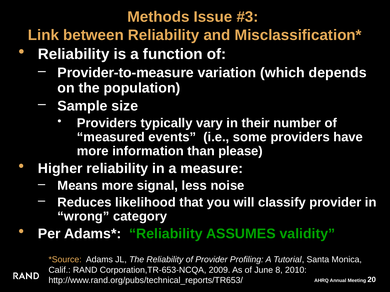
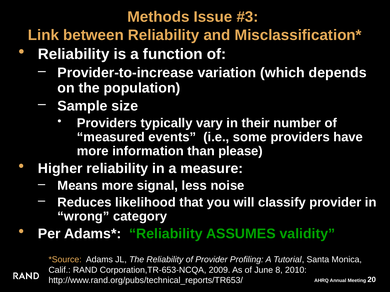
Provider-to-measure: Provider-to-measure -> Provider-to-increase
